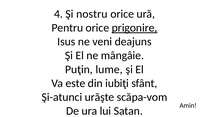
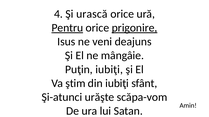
nostru: nostru -> urască
Pentru underline: none -> present
Puţin lume: lume -> iubiţi
este: este -> ştim
